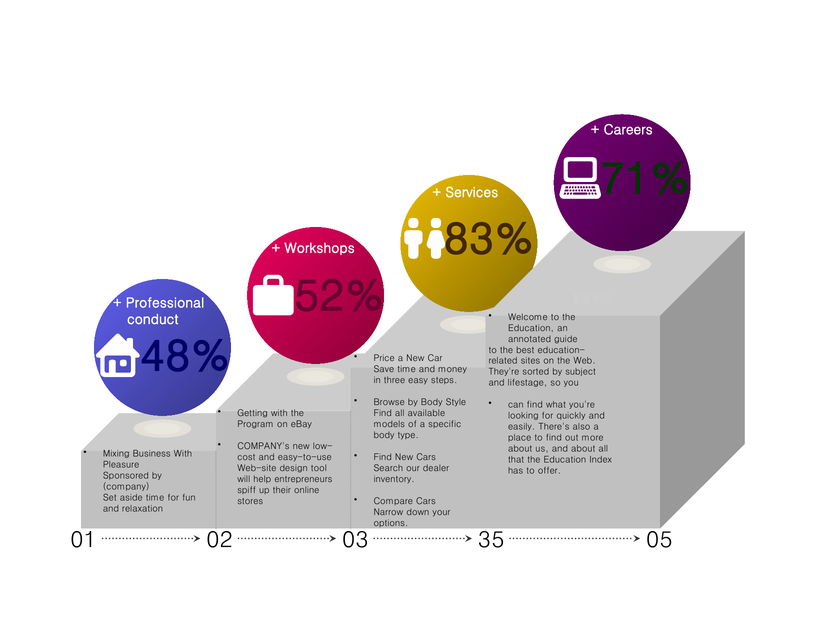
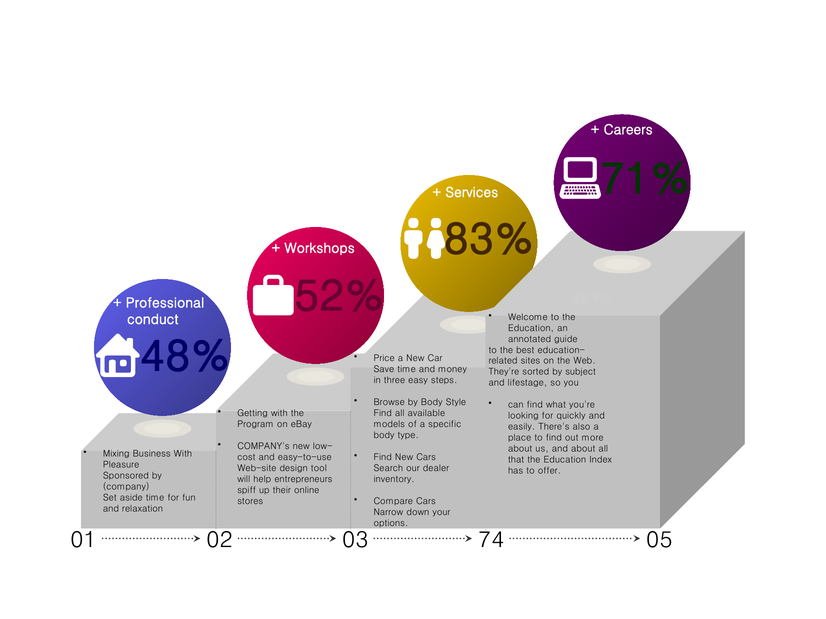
35: 35 -> 74
